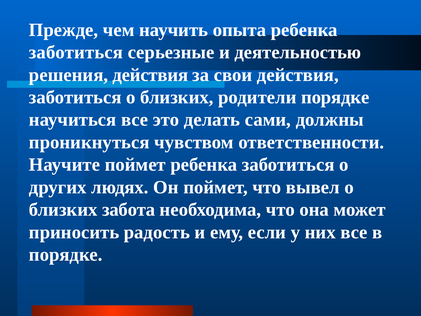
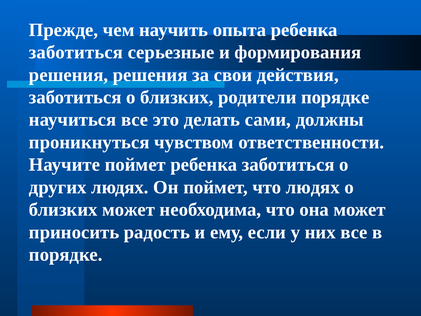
деятельностью: деятельностью -> формирования
решения действия: действия -> решения
что вывел: вывел -> людях
близких забота: забота -> может
